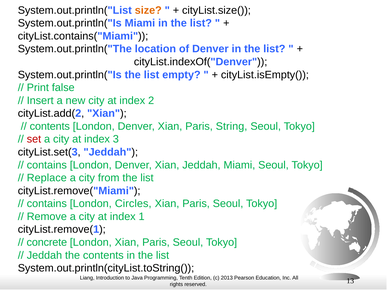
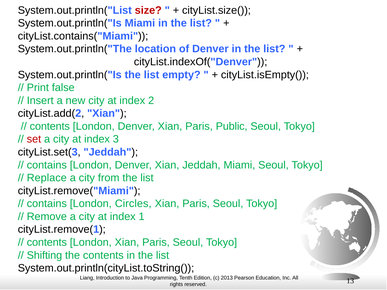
size colour: orange -> red
String: String -> Public
concrete at (47, 243): concrete -> contents
Jeddah at (44, 255): Jeddah -> Shifting
